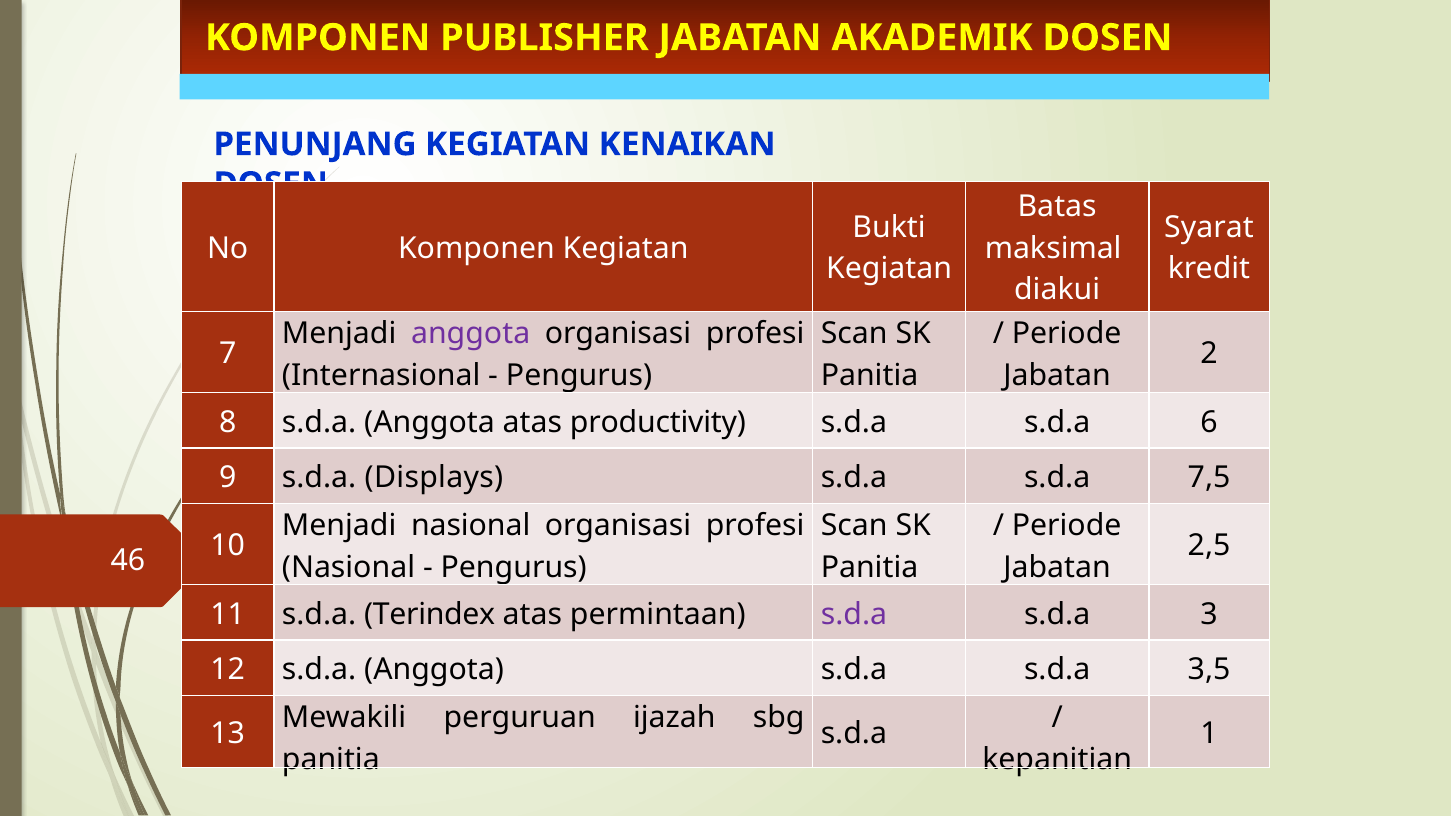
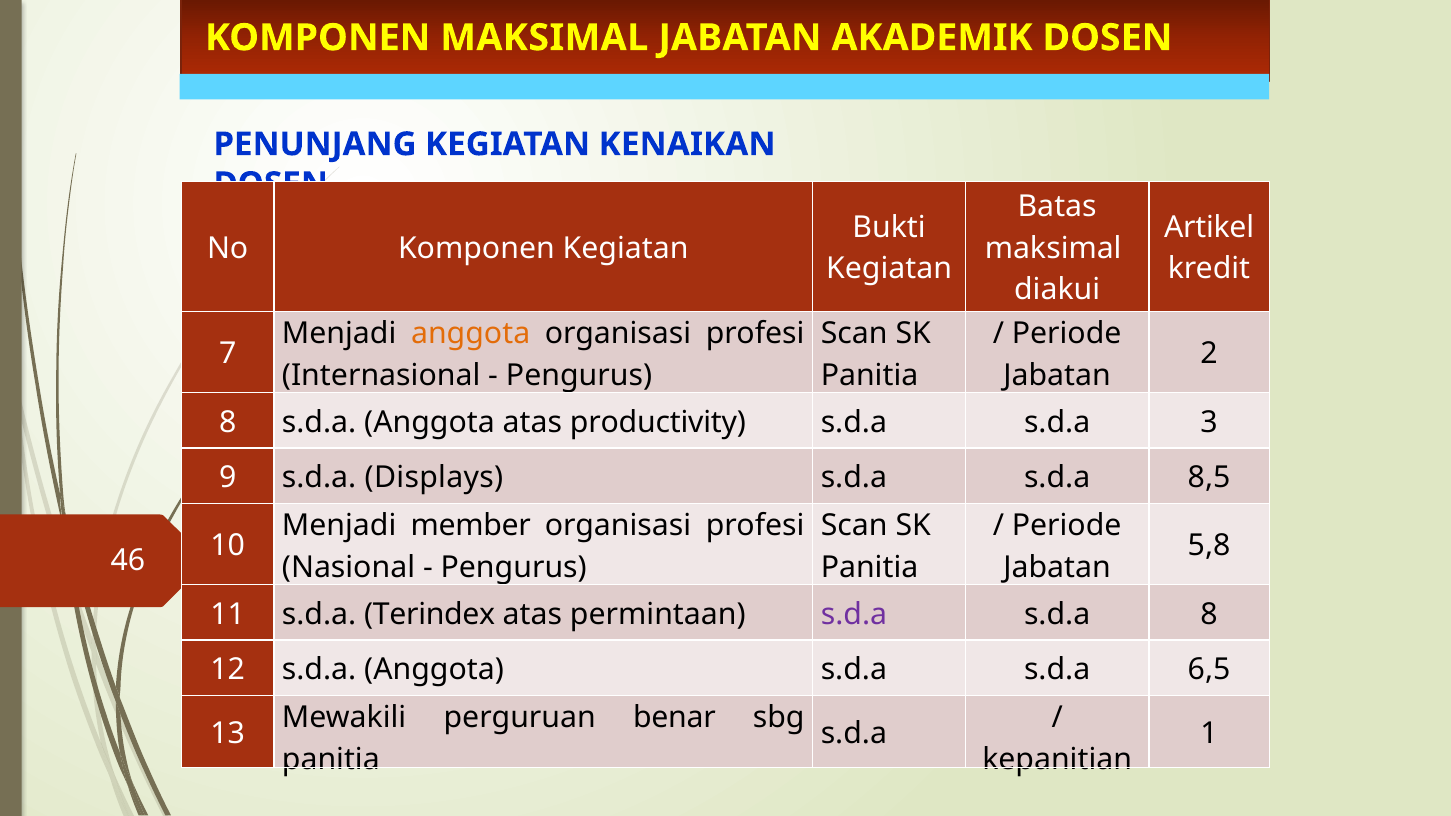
KOMPONEN PUBLISHER: PUBLISHER -> MAKSIMAL
Syarat: Syarat -> Artikel
anggota at (471, 334) colour: purple -> orange
6: 6 -> 3
7,5: 7,5 -> 8,5
Menjadi nasional: nasional -> member
2,5: 2,5 -> 5,8
s.d.a 3: 3 -> 8
3,5: 3,5 -> 6,5
ijazah: ijazah -> benar
